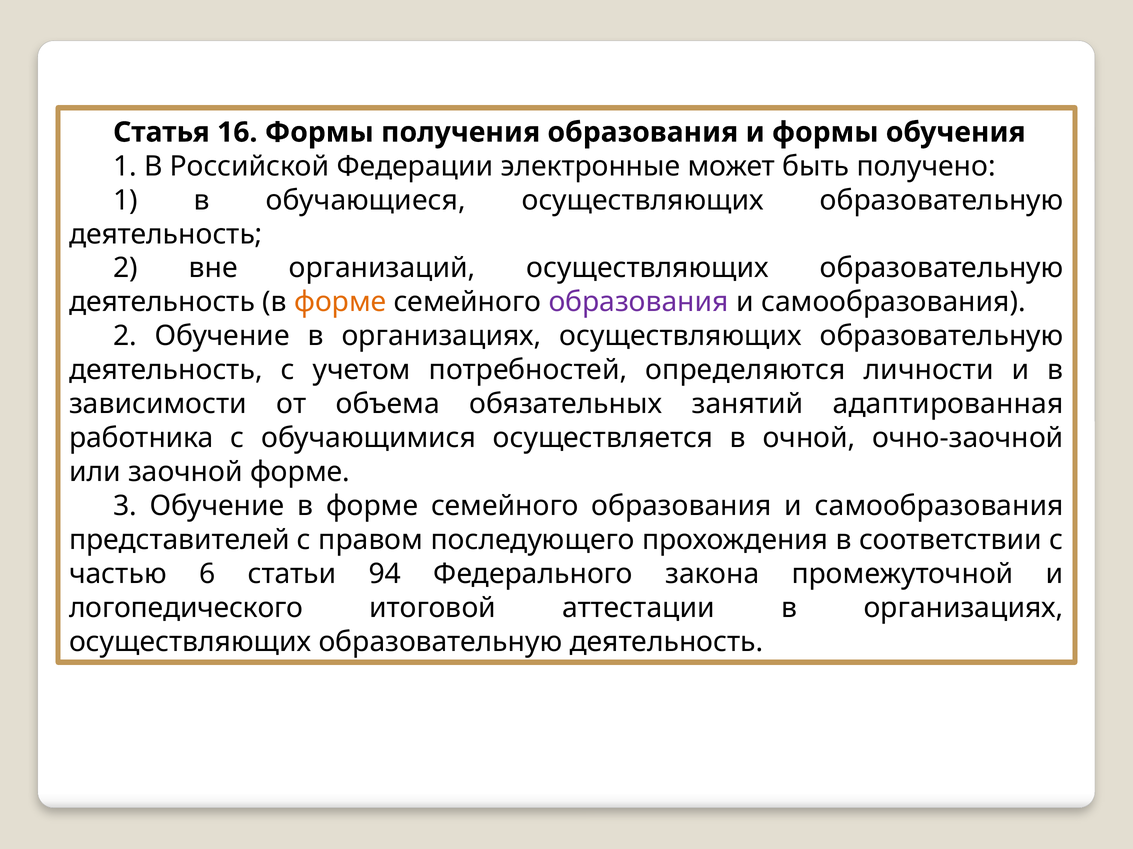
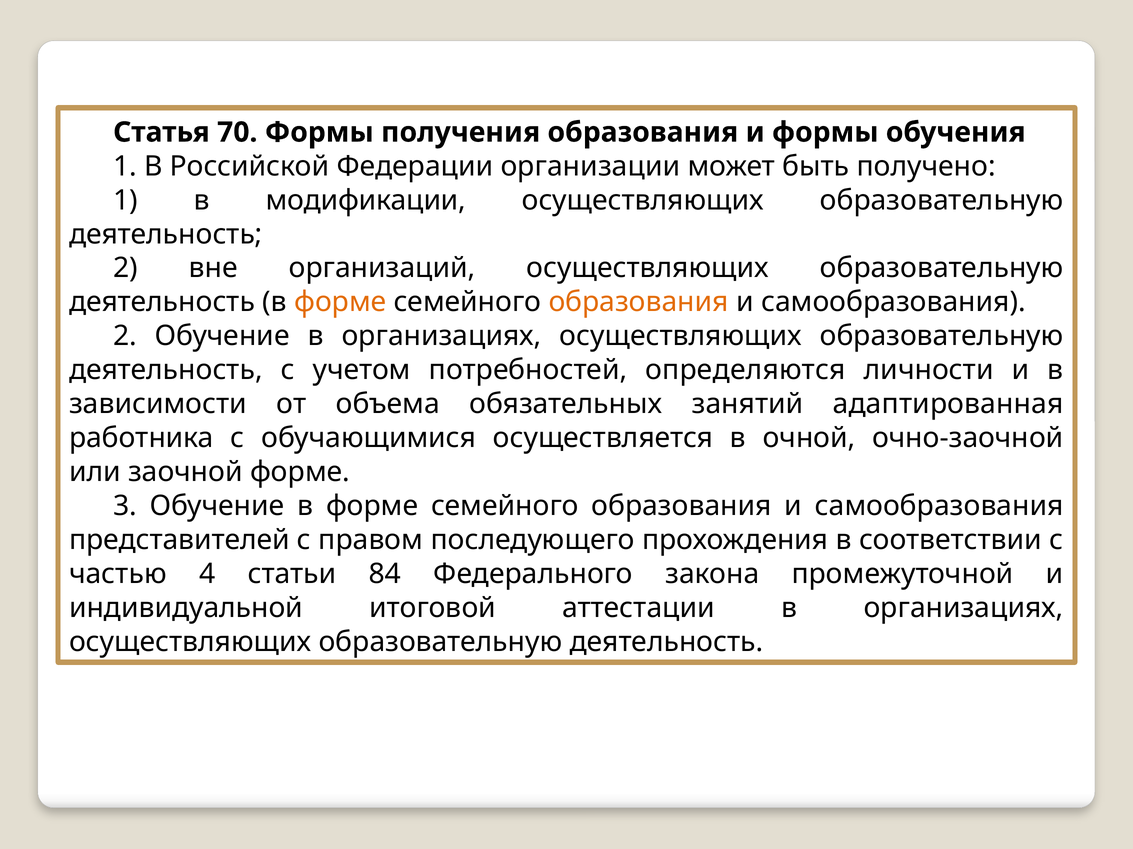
16: 16 -> 70
электронные: электронные -> организации
обучающиеся: обучающиеся -> модификации
образования at (639, 302) colour: purple -> orange
6: 6 -> 4
94: 94 -> 84
логопедического: логопедического -> индивидуальной
